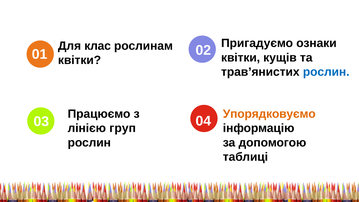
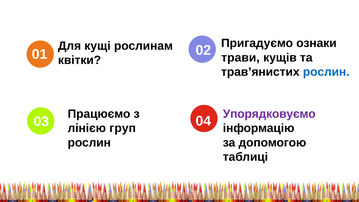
клас: клас -> кущі
квітки at (241, 58): квітки -> трави
Упорядковуємо colour: orange -> purple
